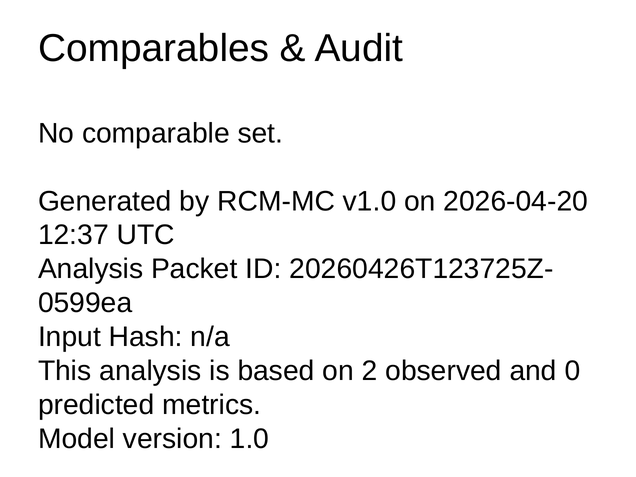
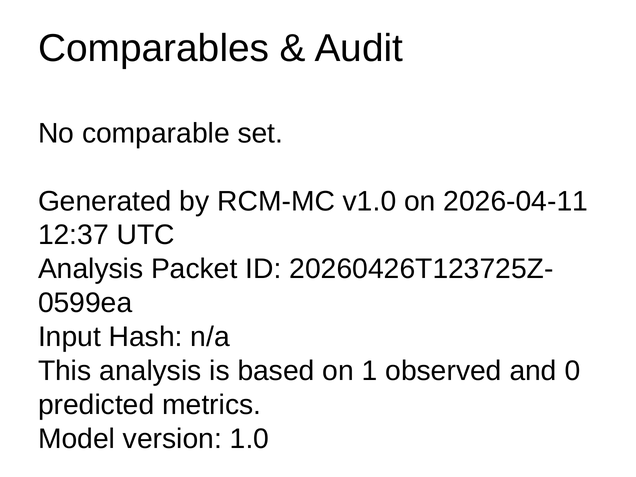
2026-04-20: 2026-04-20 -> 2026-04-11
2: 2 -> 1
